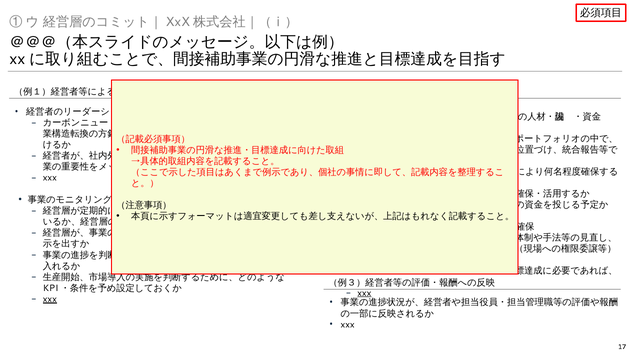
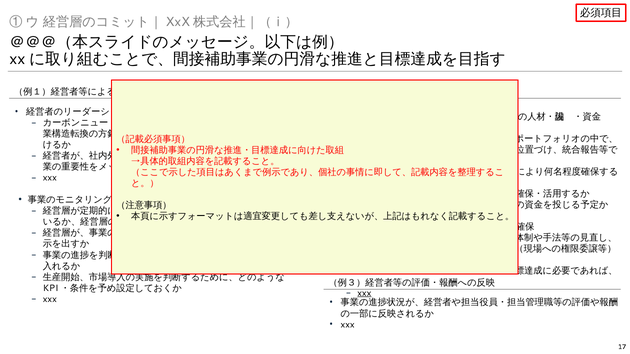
xxx at (50, 299) underline: present -> none
